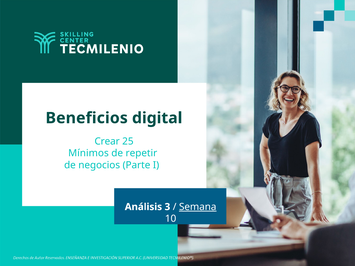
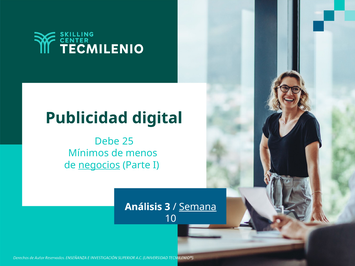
Beneficios: Beneficios -> Publicidad
Crear: Crear -> Debe
repetir: repetir -> menos
negocios underline: none -> present
